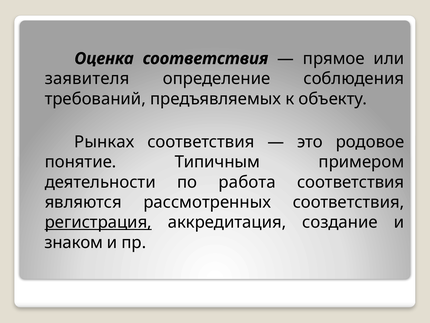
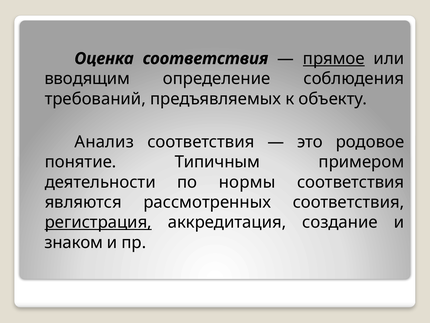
прямое underline: none -> present
заявителя: заявителя -> вводящим
Рынках: Рынках -> Анализ
работа: работа -> нормы
